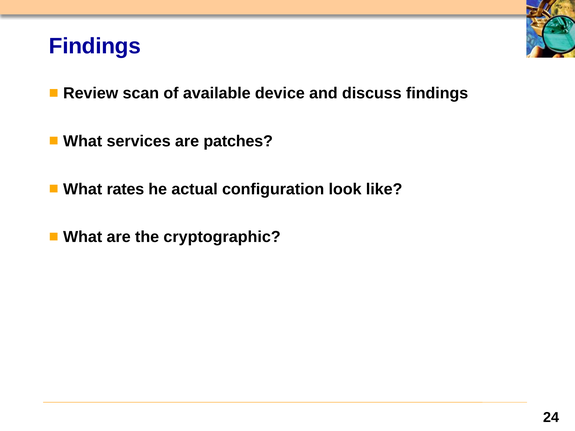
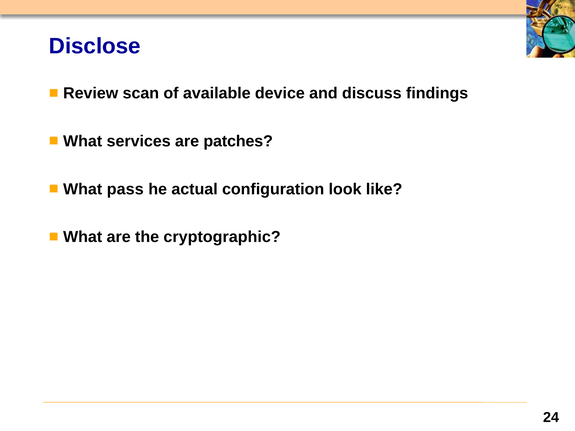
Findings at (95, 46): Findings -> Disclose
rates: rates -> pass
